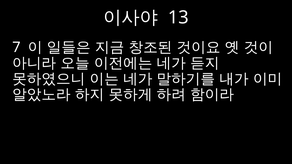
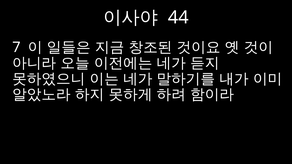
13: 13 -> 44
